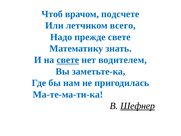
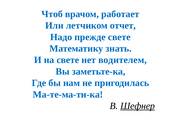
подсчете: подсчете -> работает
всего: всего -> отчет
свете at (68, 60) underline: present -> none
